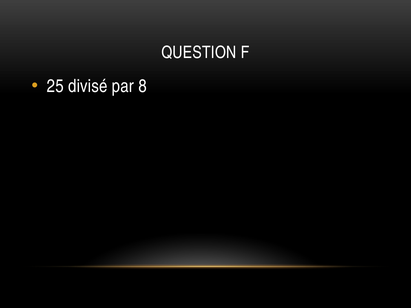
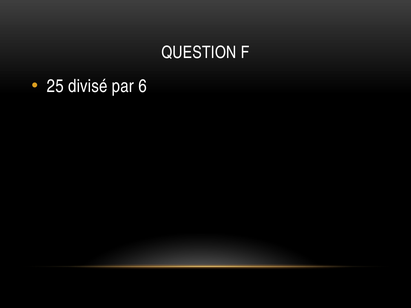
8: 8 -> 6
